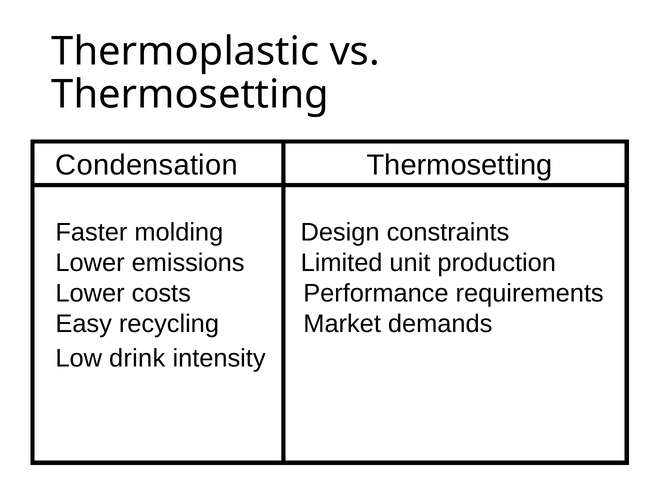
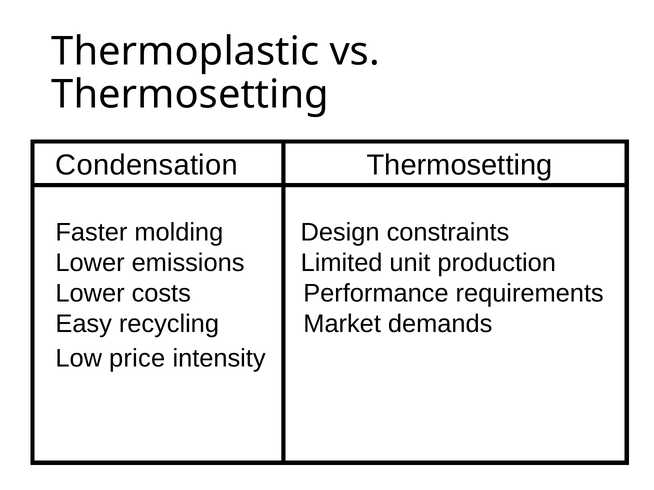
drink: drink -> price
